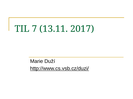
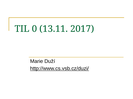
7: 7 -> 0
